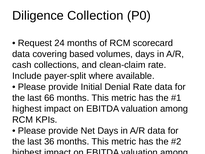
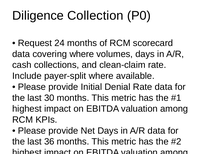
covering based: based -> where
66: 66 -> 30
